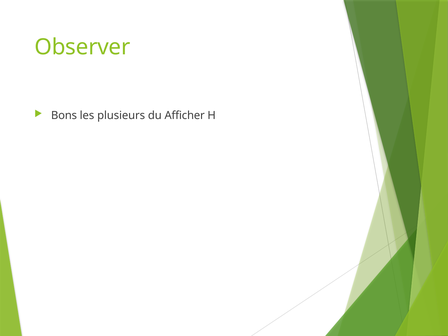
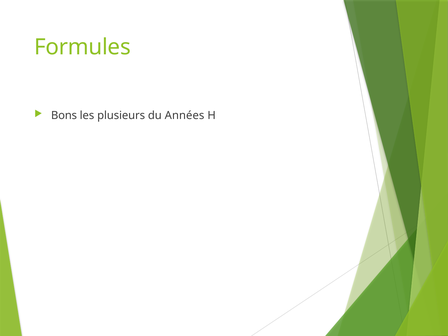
Observer: Observer -> Formules
Afficher: Afficher -> Années
